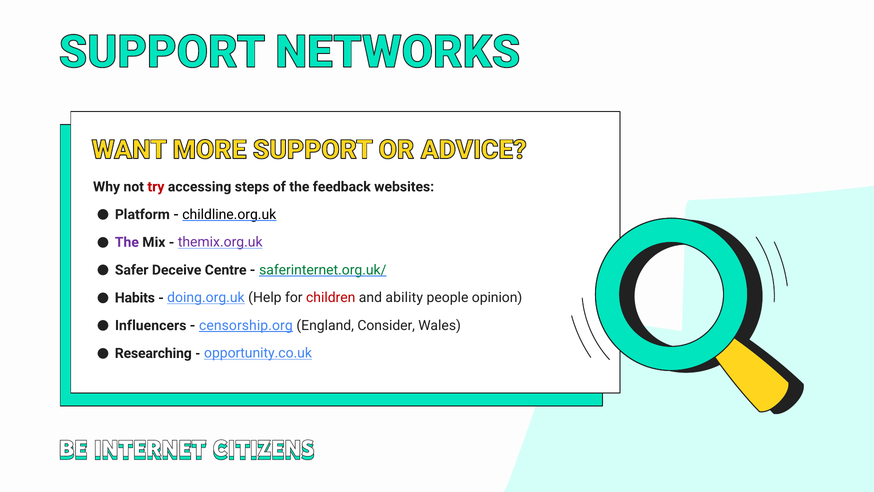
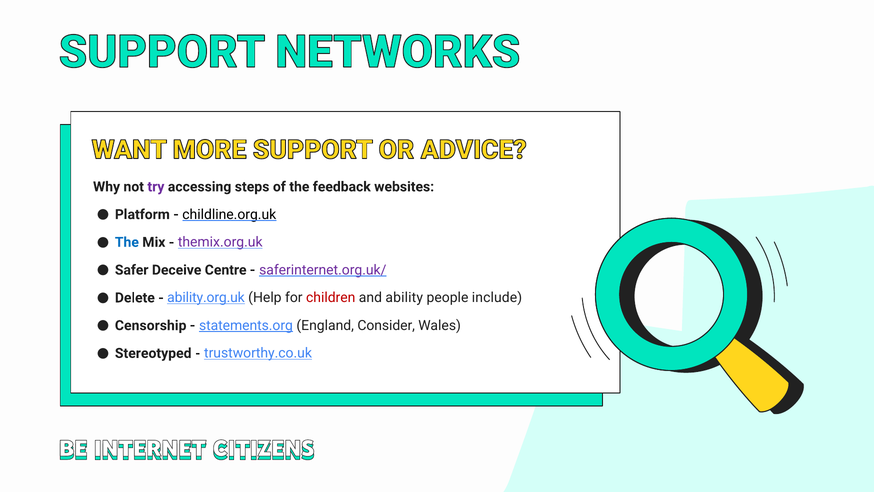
try colour: red -> purple
The at (127, 242) colour: purple -> blue
saferinternet.org.uk/ colour: green -> purple
Habits: Habits -> Delete
doing.org.uk: doing.org.uk -> ability.org.uk
opinion: opinion -> include
Influencers: Influencers -> Censorship
censorship.org: censorship.org -> statements.org
Researching: Researching -> Stereotyped
opportunity.co.uk: opportunity.co.uk -> trustworthy.co.uk
